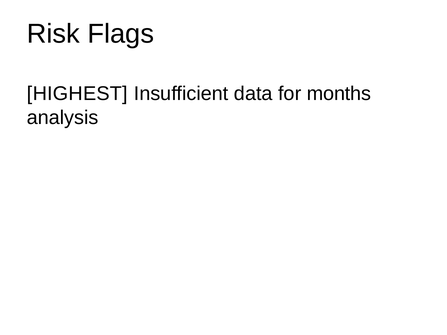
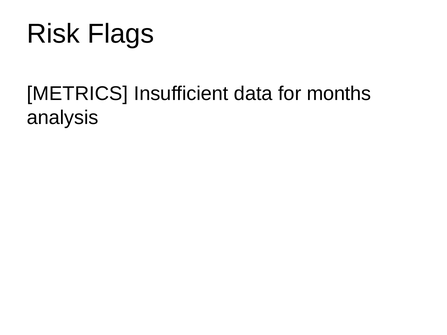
HIGHEST: HIGHEST -> METRICS
